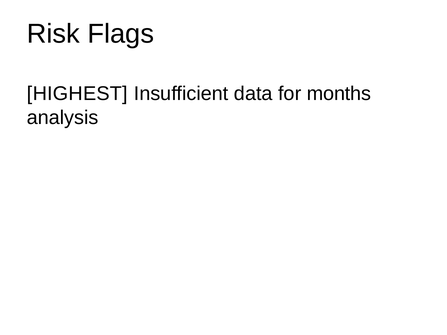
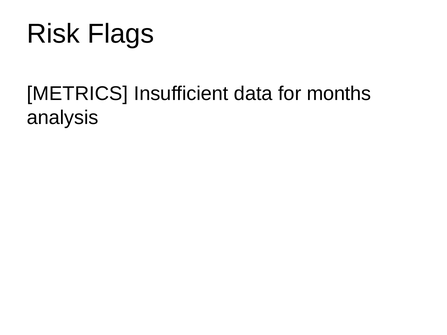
HIGHEST: HIGHEST -> METRICS
